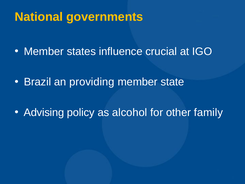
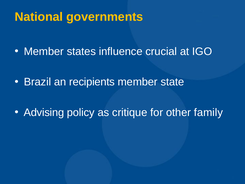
providing: providing -> recipients
alcohol: alcohol -> critique
